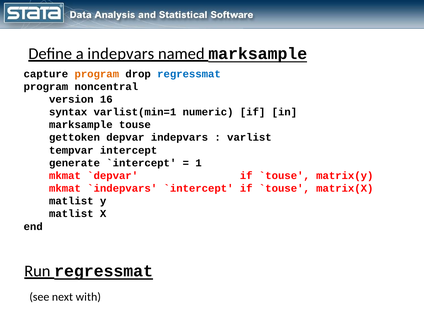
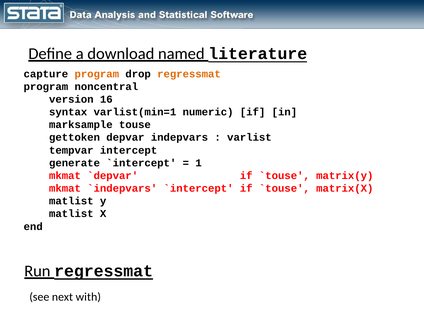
a indepvars: indepvars -> download
named marksample: marksample -> literature
regressmat at (189, 74) colour: blue -> orange
